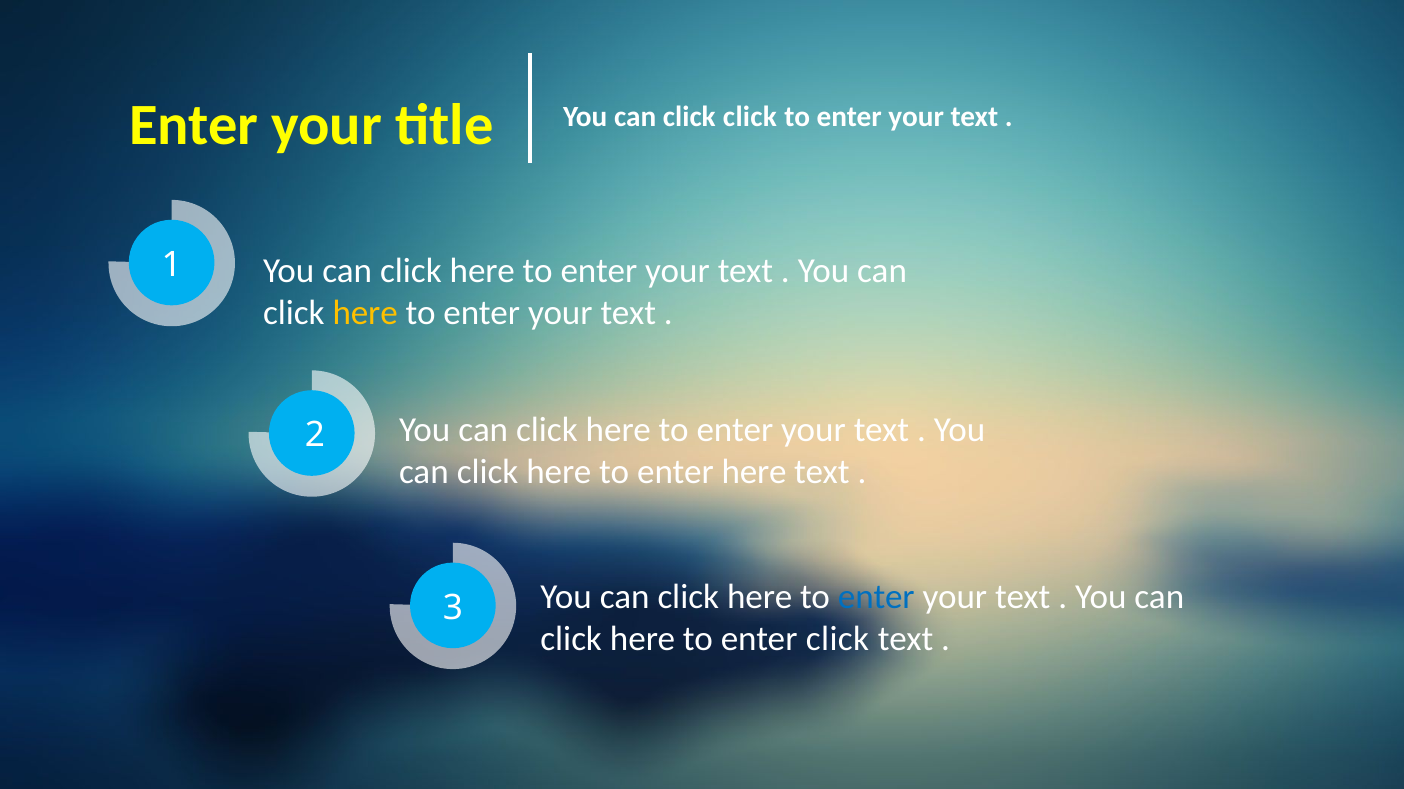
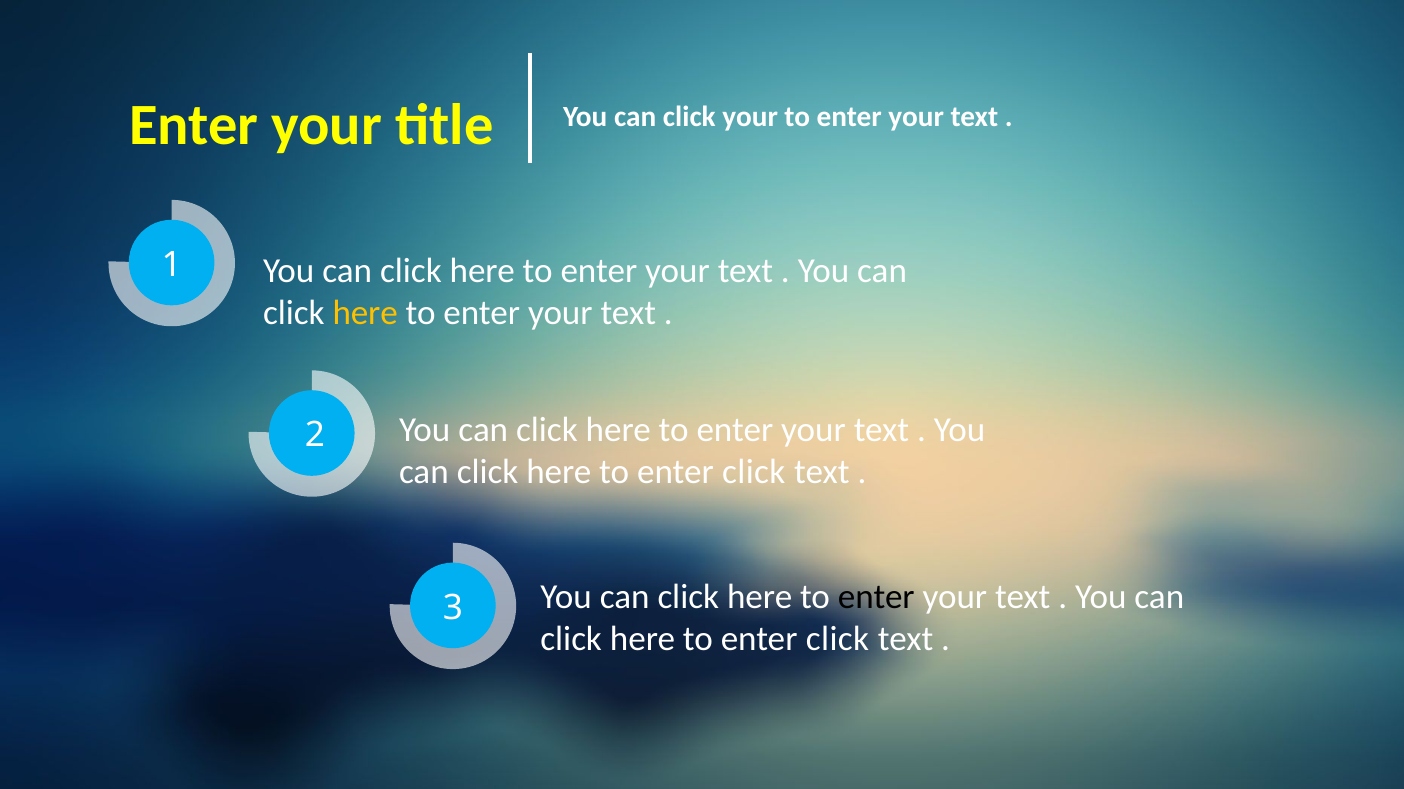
click click: click -> your
here at (754, 472): here -> click
enter at (876, 597) colour: blue -> black
